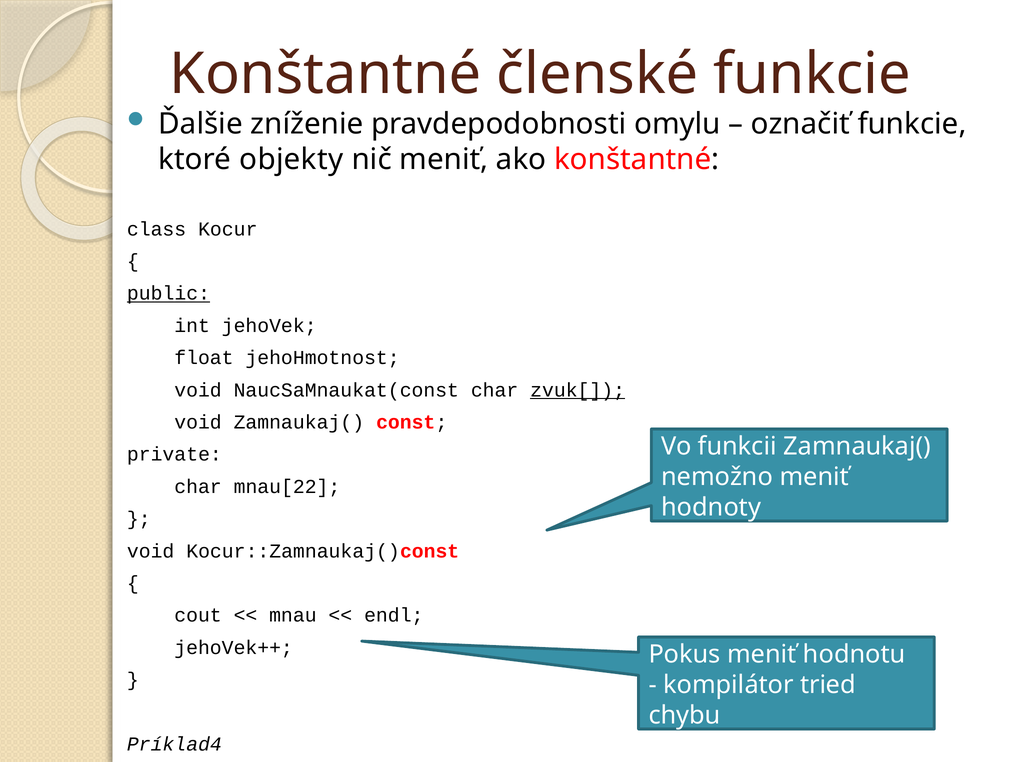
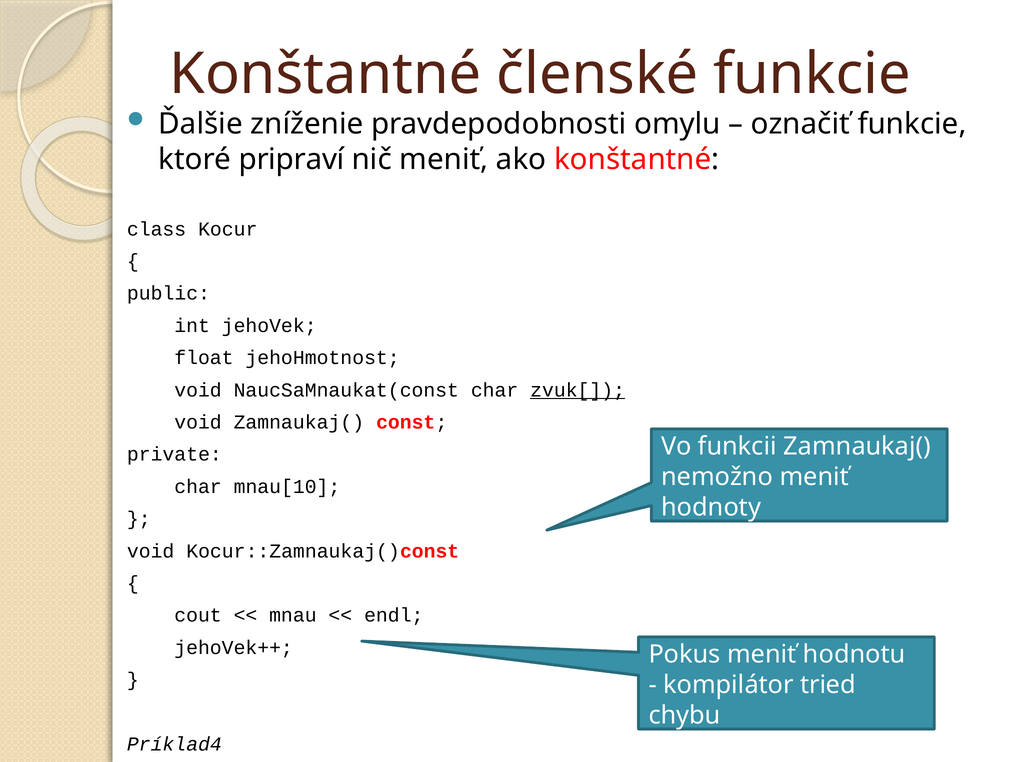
objekty: objekty -> pripraví
public underline: present -> none
mnau[22: mnau[22 -> mnau[10
